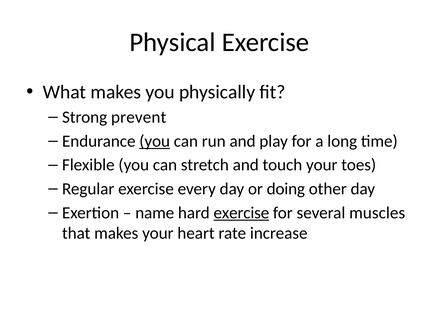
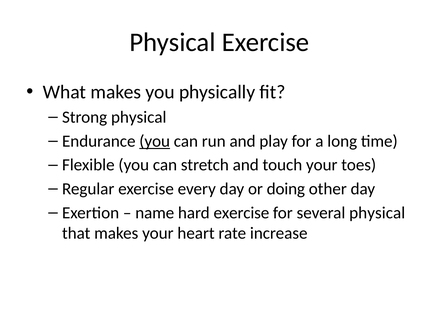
Strong prevent: prevent -> physical
exercise at (241, 213) underline: present -> none
several muscles: muscles -> physical
